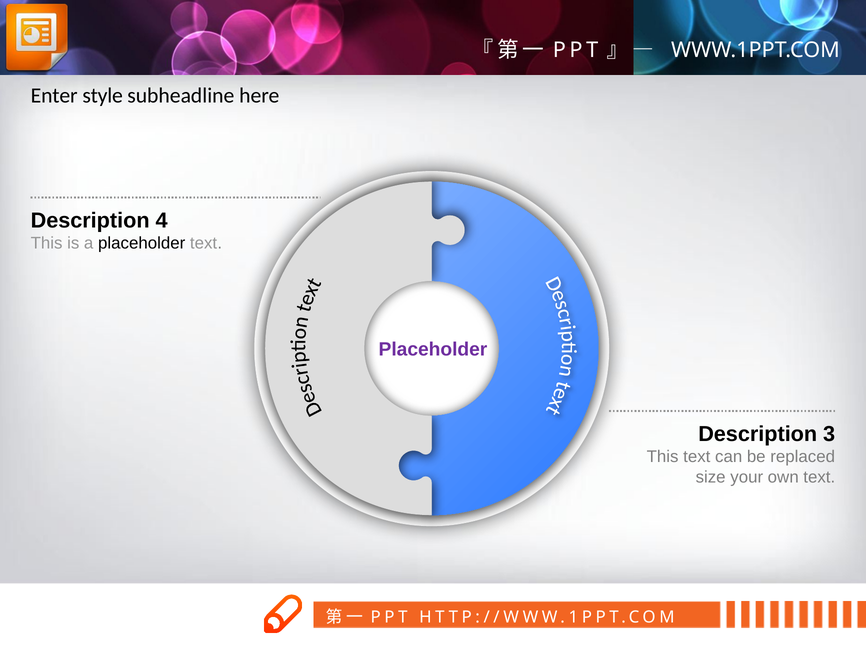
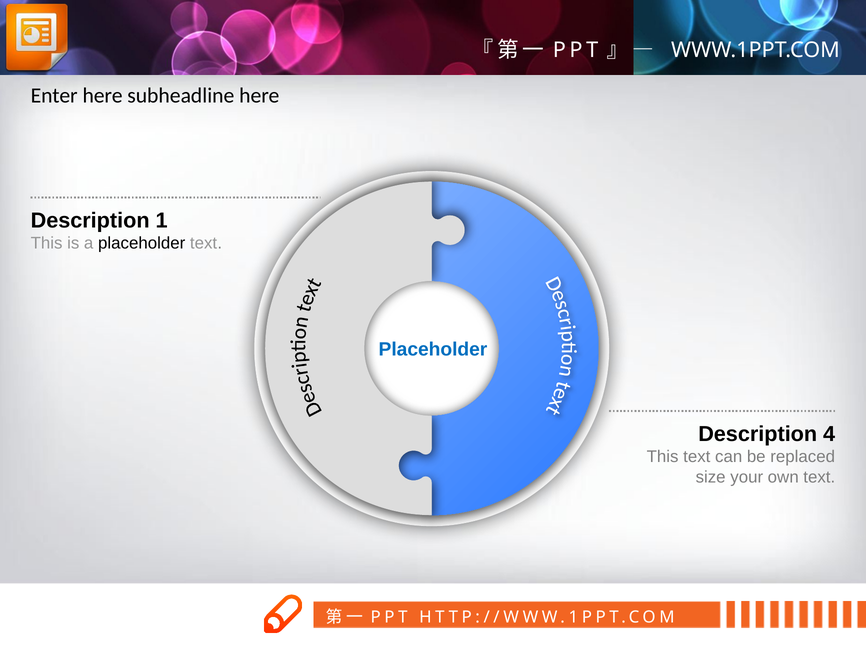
Enter style: style -> here
4: 4 -> 1
Placeholder at (433, 349) colour: purple -> blue
3: 3 -> 4
